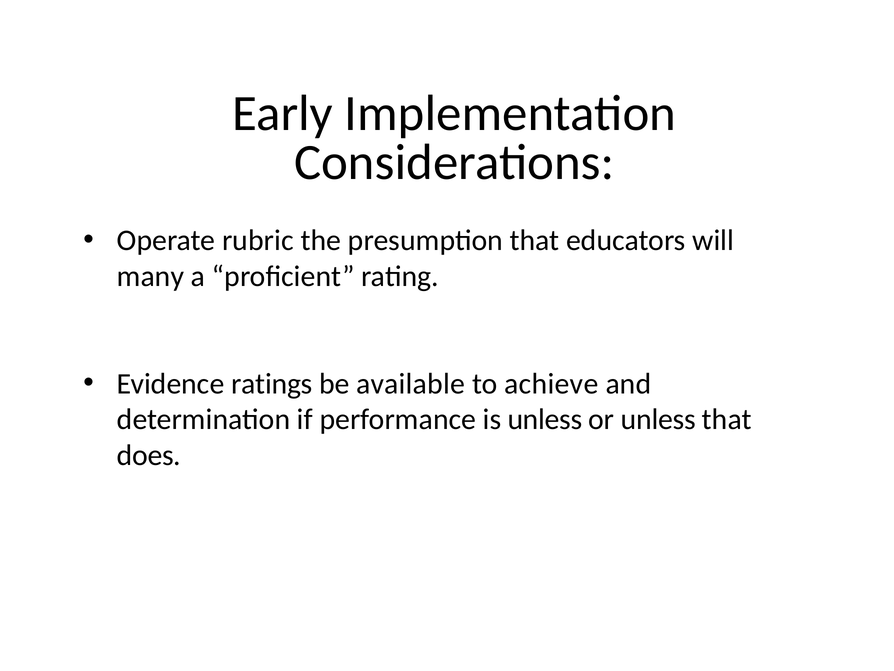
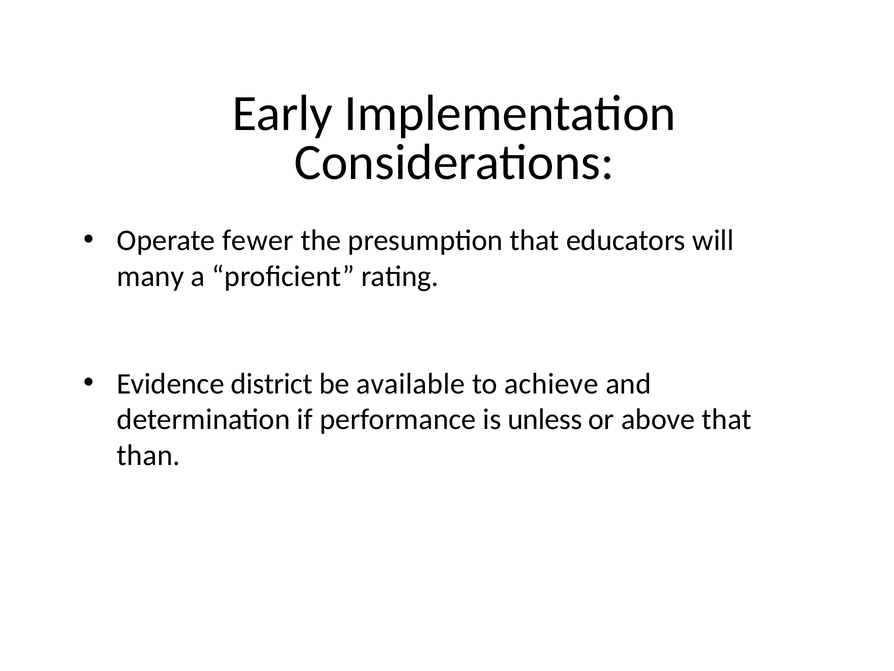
rubric: rubric -> fewer
ratings: ratings -> district
or unless: unless -> above
does: does -> than
